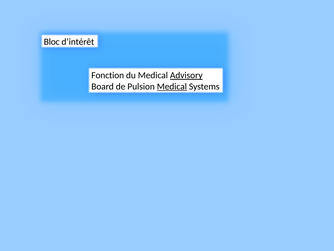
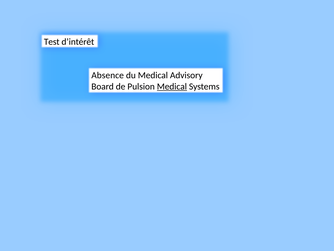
Bloc: Bloc -> Test
Fonction: Fonction -> Absence
Advisory underline: present -> none
